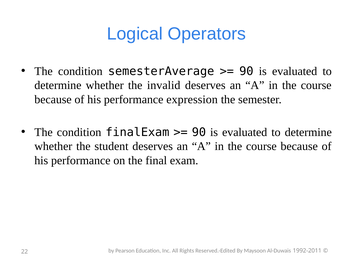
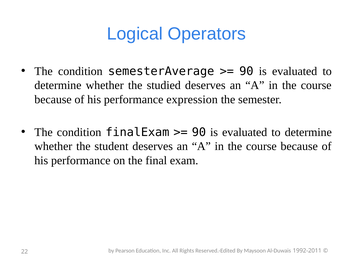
invalid: invalid -> studied
